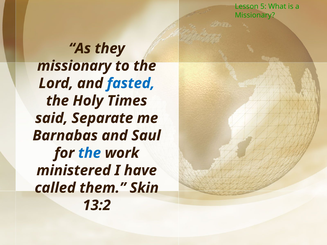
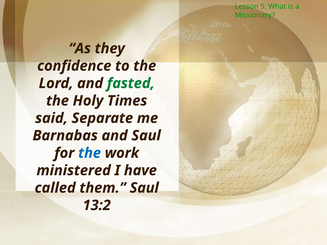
missionary at (74, 66): missionary -> confidence
fasted colour: blue -> green
them Skin: Skin -> Saul
